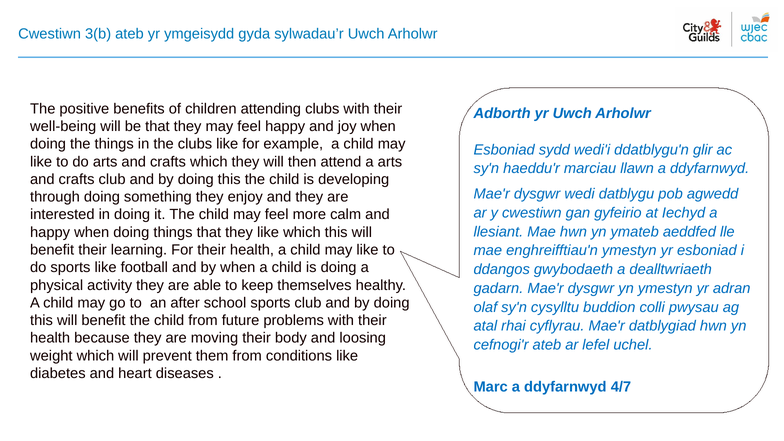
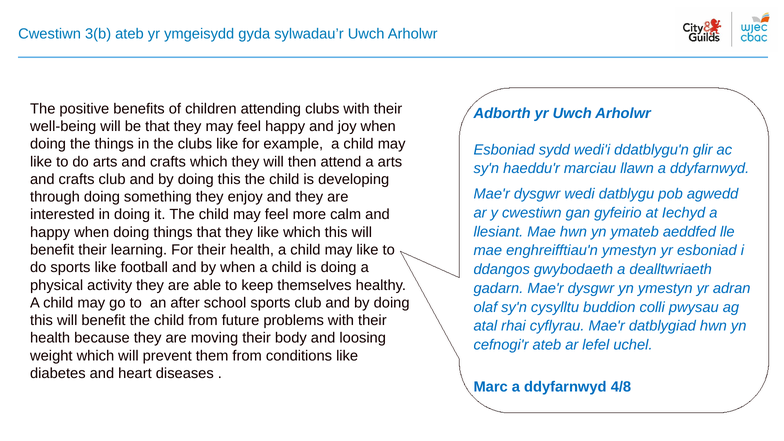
4/7: 4/7 -> 4/8
